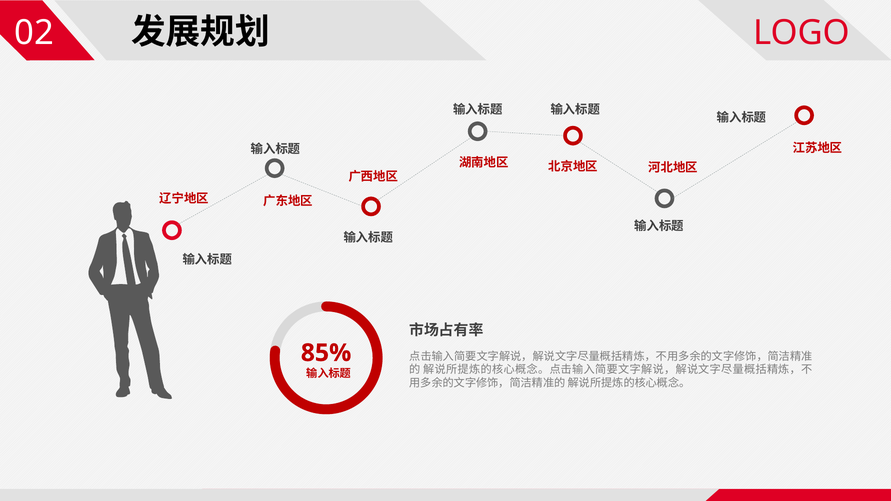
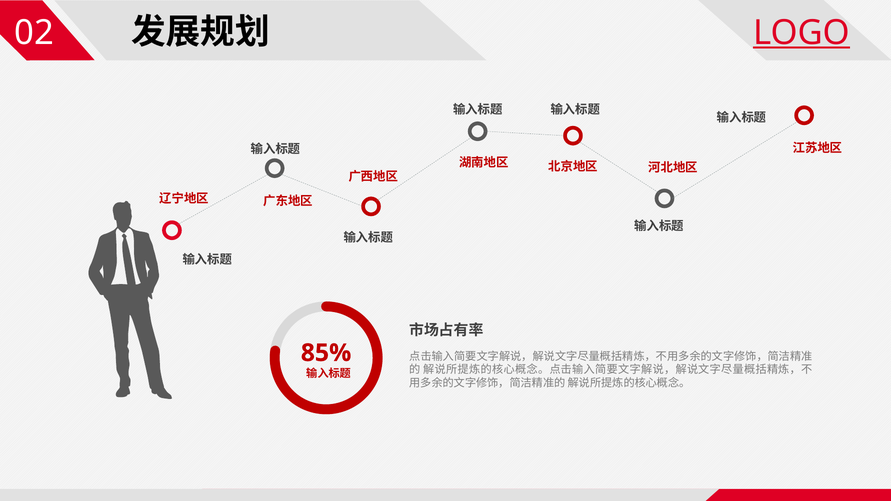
LOGO underline: none -> present
